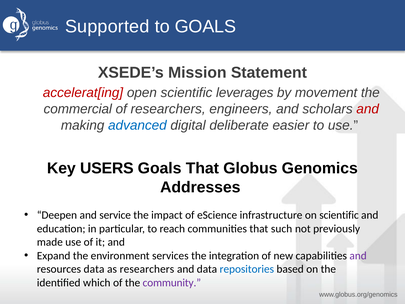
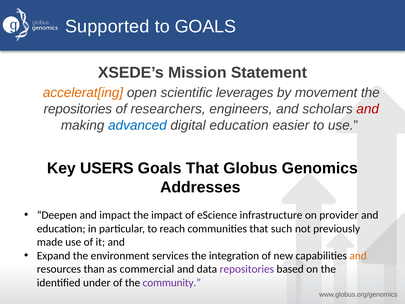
accelerat[ing colour: red -> orange
commercial at (78, 109): commercial -> repositories
digital deliberate: deliberate -> education
and service: service -> impact
on scientific: scientific -> provider
and at (358, 256) colour: purple -> orange
resources data: data -> than
as researchers: researchers -> commercial
repositories at (247, 269) colour: blue -> purple
which: which -> under
